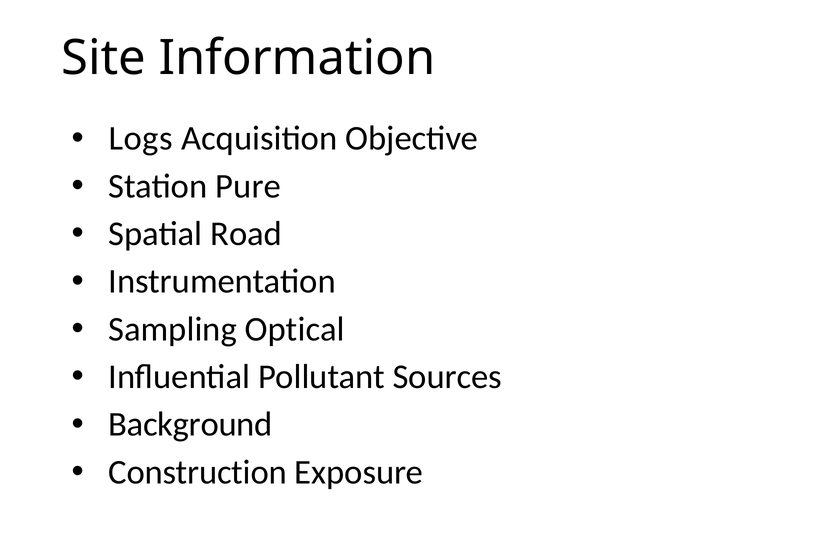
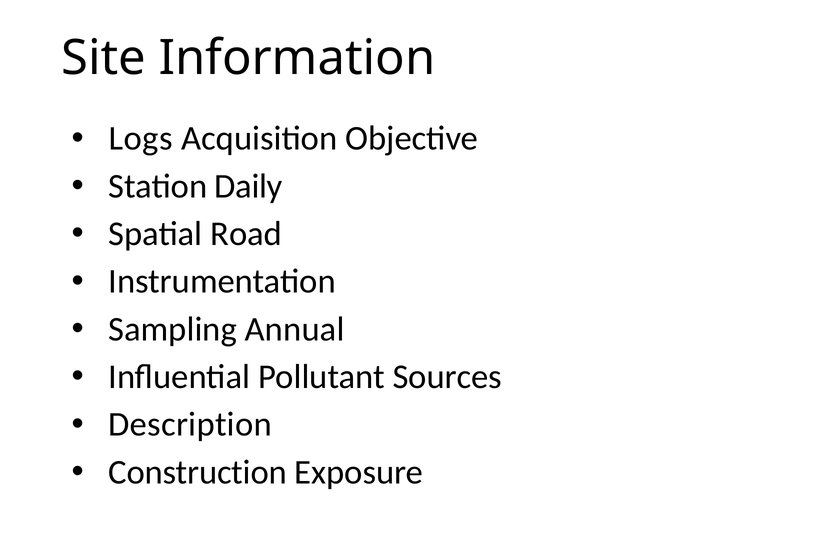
Pure: Pure -> Daily
Optical: Optical -> Annual
Background: Background -> Description
